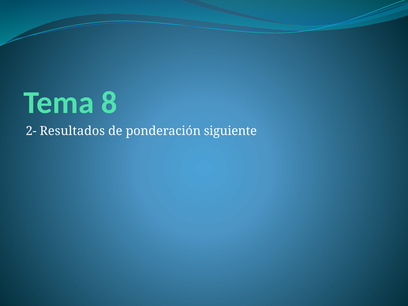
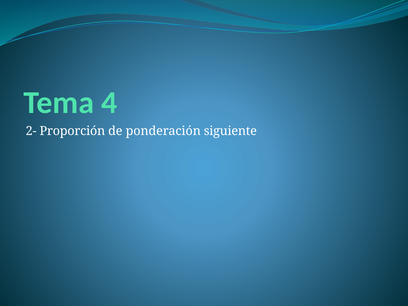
8: 8 -> 4
Resultados: Resultados -> Proporción
